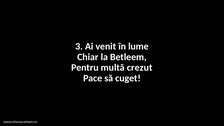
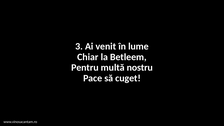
crezut: crezut -> nostru
